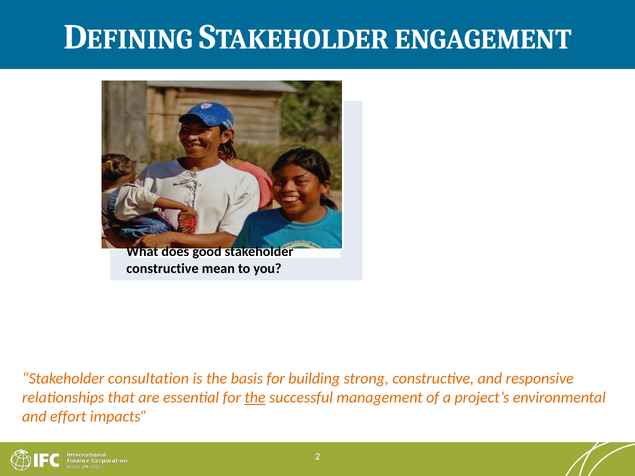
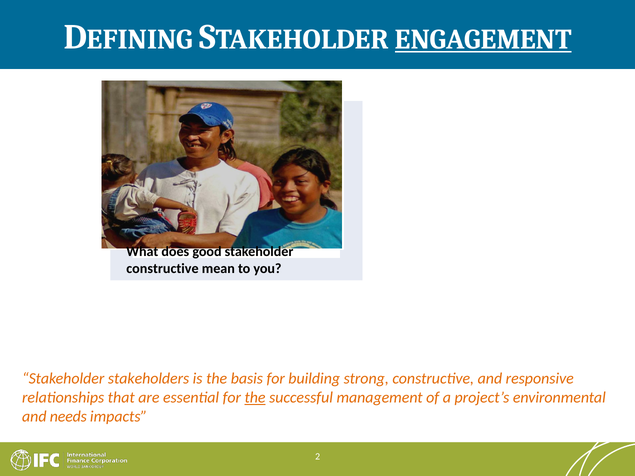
ENGAGEMENT underline: none -> present
consultation: consultation -> stakeholders
effort: effort -> needs
